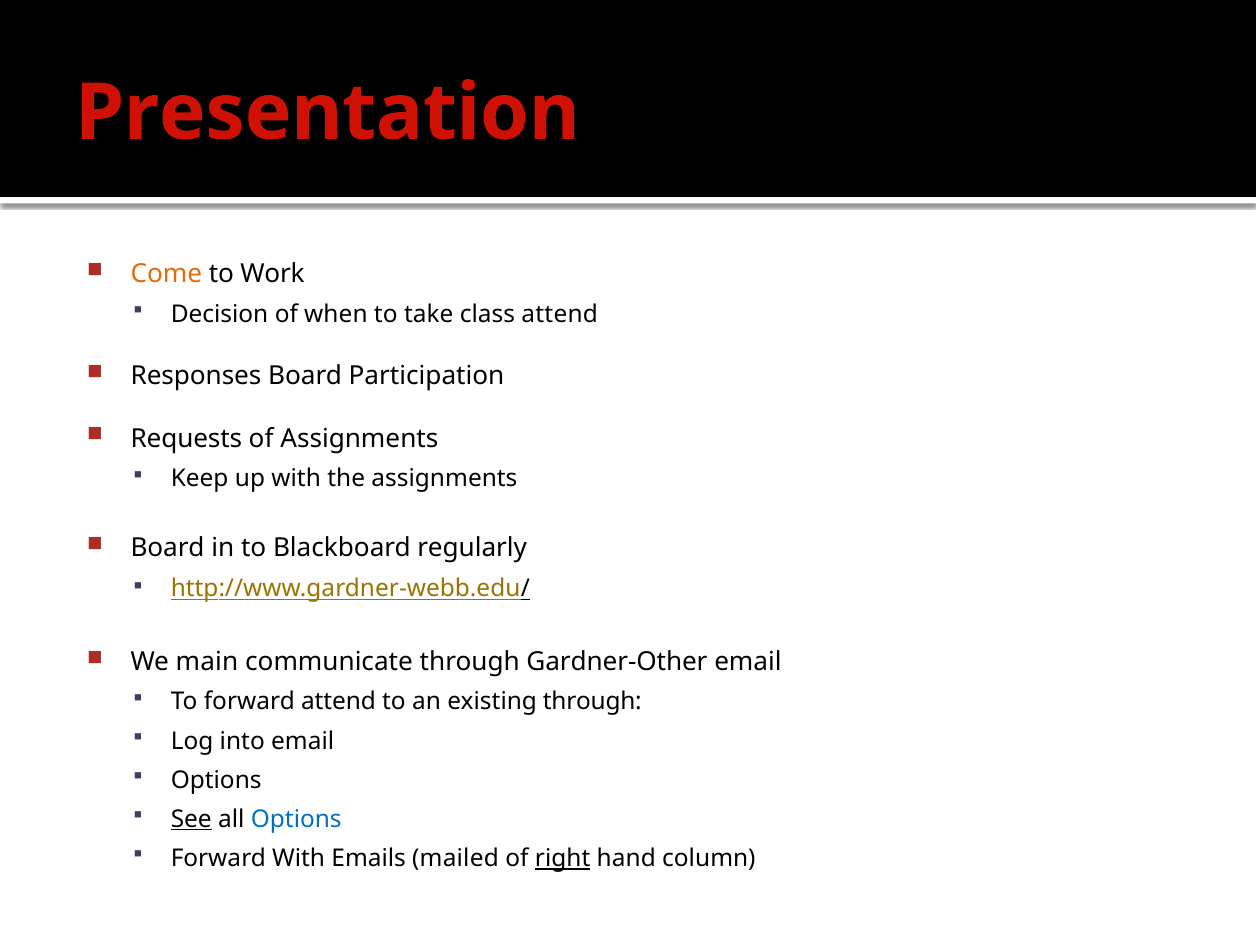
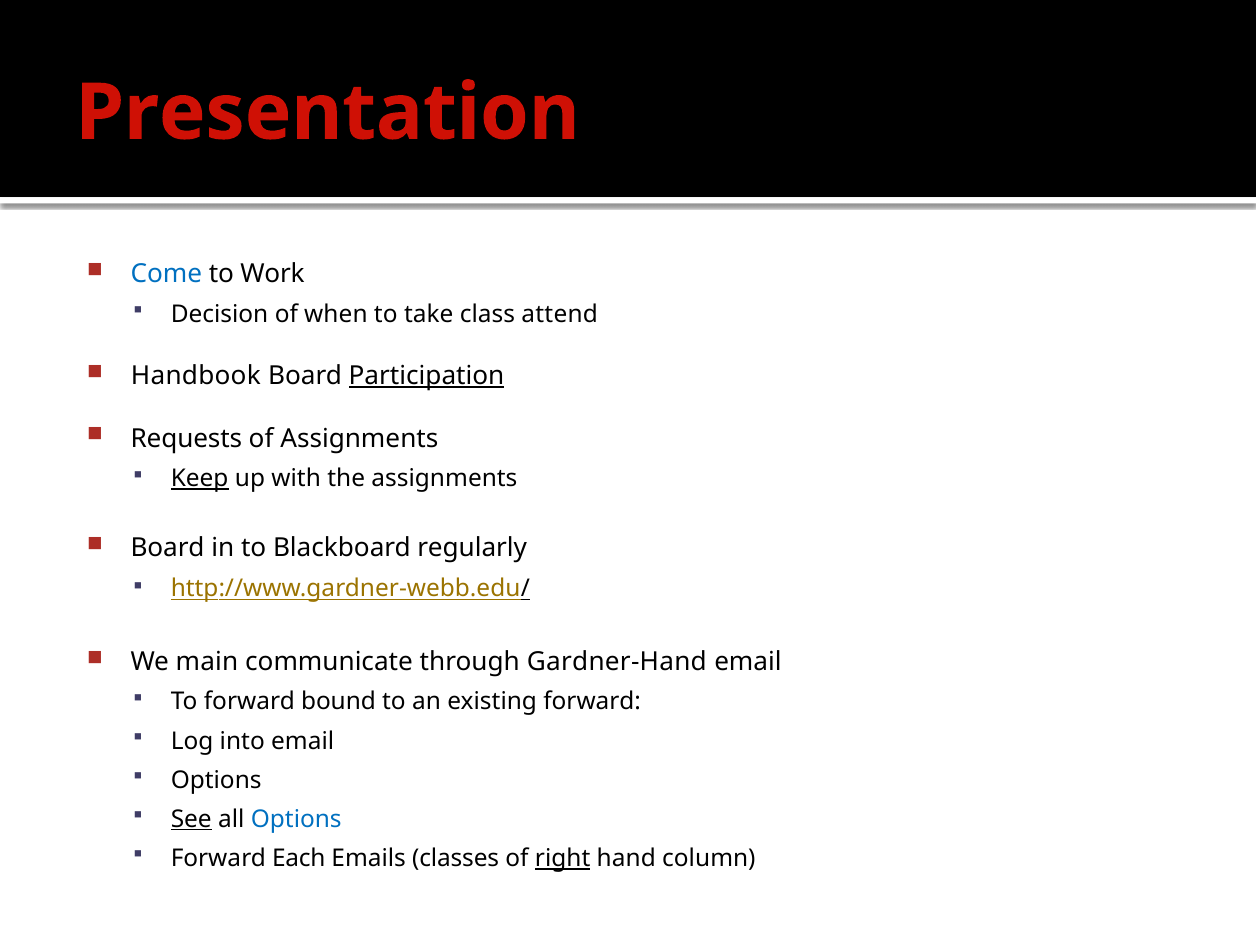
Come colour: orange -> blue
Responses: Responses -> Handbook
Participation underline: none -> present
Keep underline: none -> present
Gardner-Other: Gardner-Other -> Gardner-Hand
forward attend: attend -> bound
existing through: through -> forward
Forward With: With -> Each
mailed: mailed -> classes
